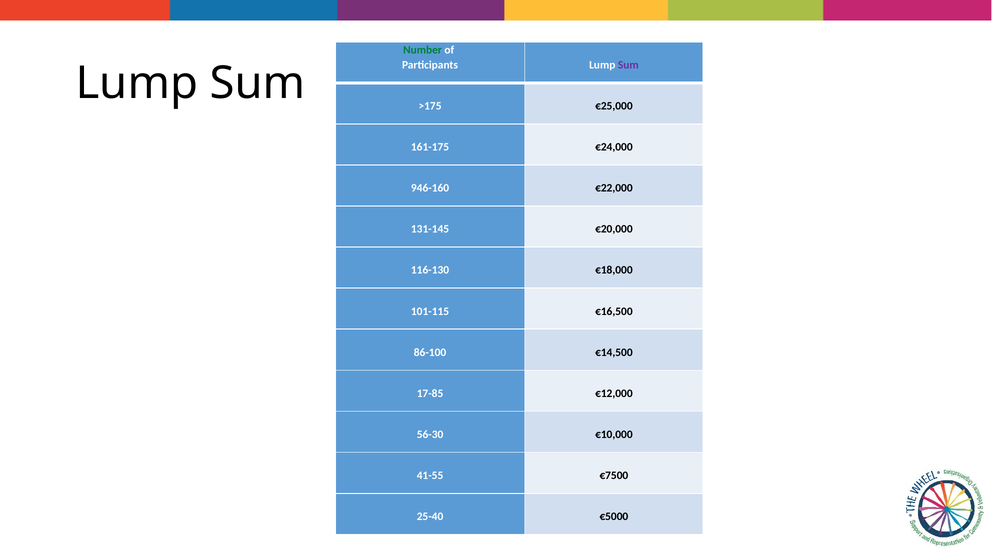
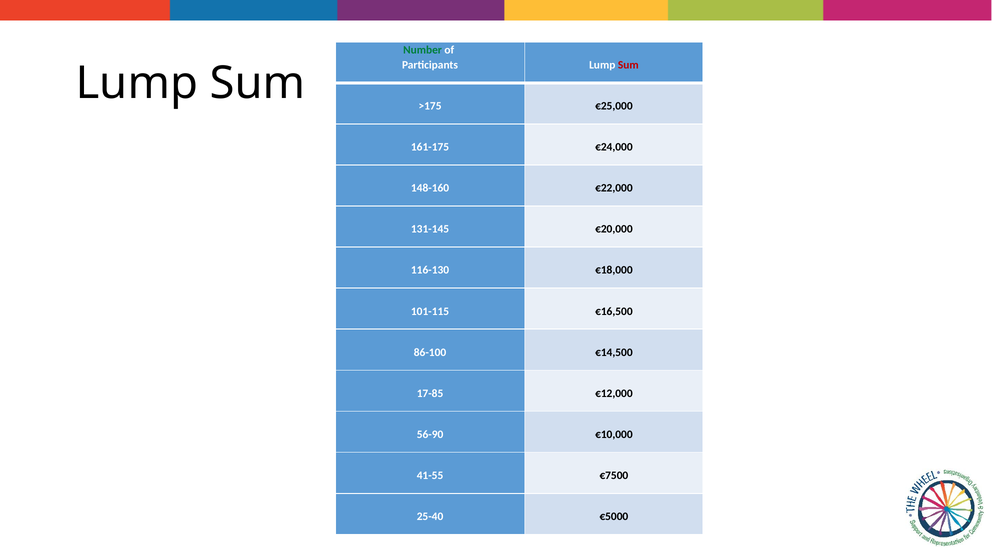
Sum at (628, 65) colour: purple -> red
946-160: 946-160 -> 148-160
56-30: 56-30 -> 56-90
